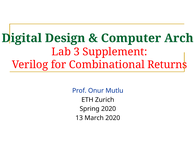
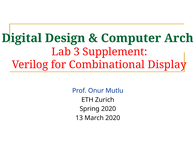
Returns: Returns -> Display
